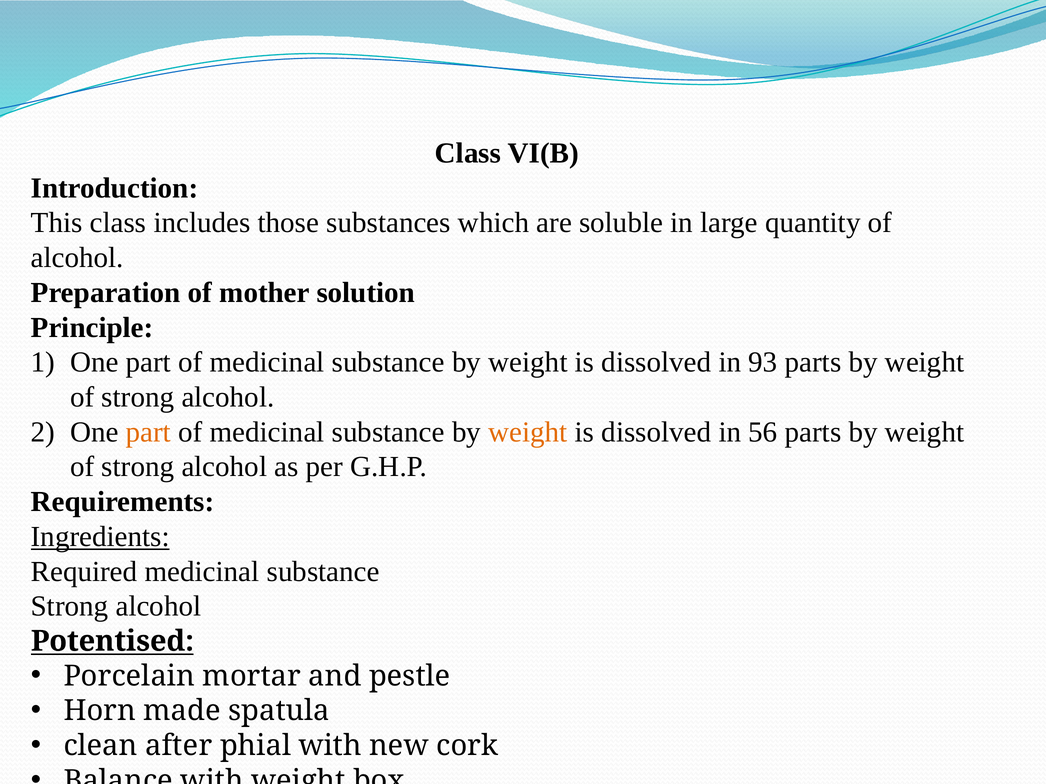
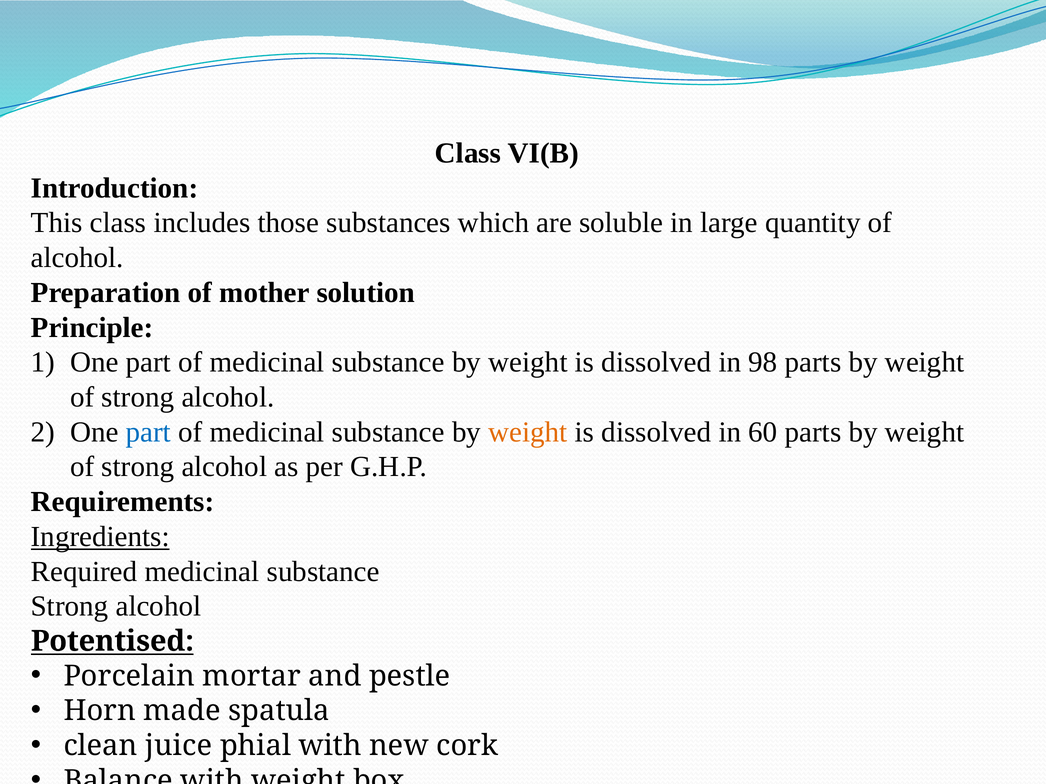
93: 93 -> 98
part at (148, 432) colour: orange -> blue
56: 56 -> 60
after: after -> juice
